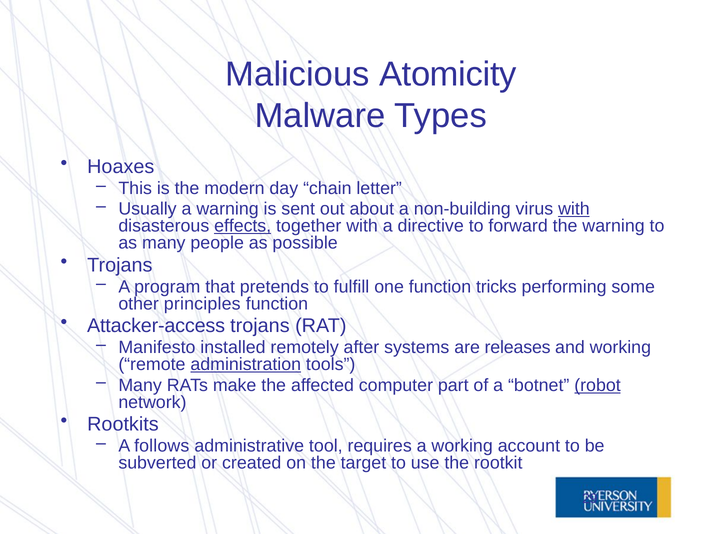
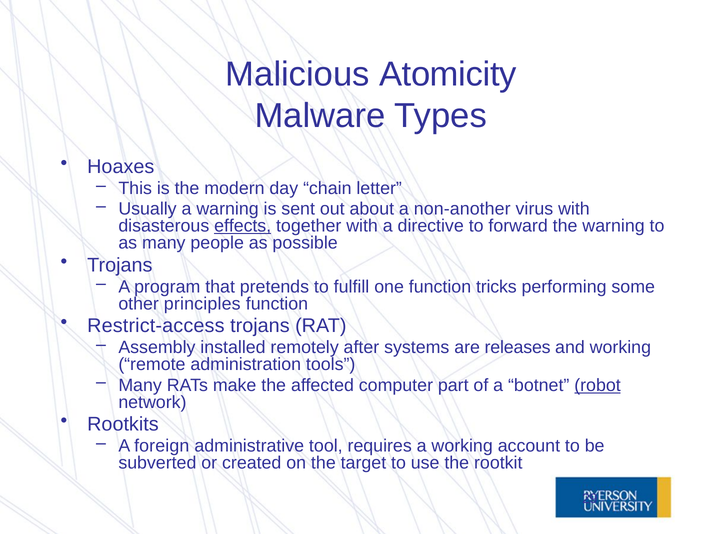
non-building: non-building -> non-another
with at (574, 209) underline: present -> none
Attacker-access: Attacker-access -> Restrict-access
Manifesto: Manifesto -> Assembly
administration underline: present -> none
follows: follows -> foreign
